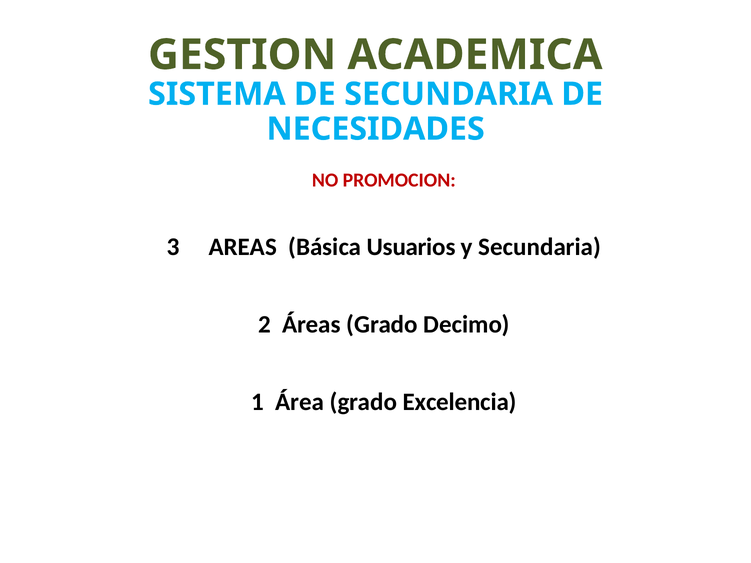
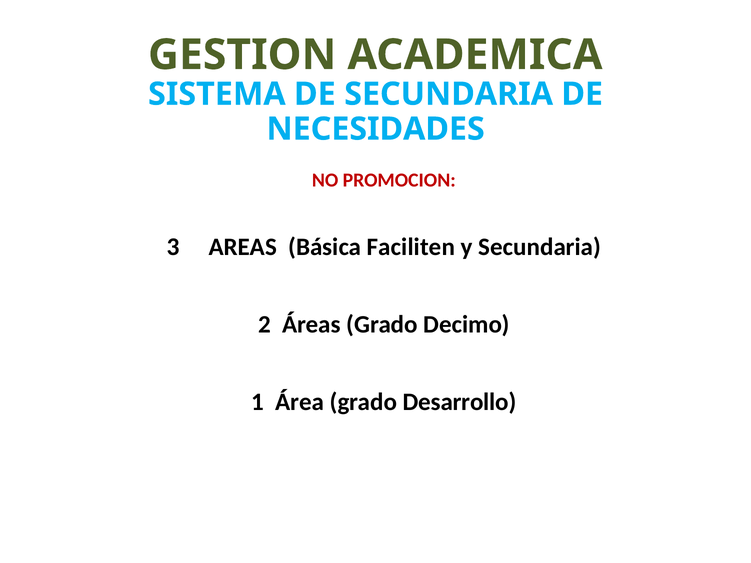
Usuarios: Usuarios -> Faciliten
Excelencia: Excelencia -> Desarrollo
